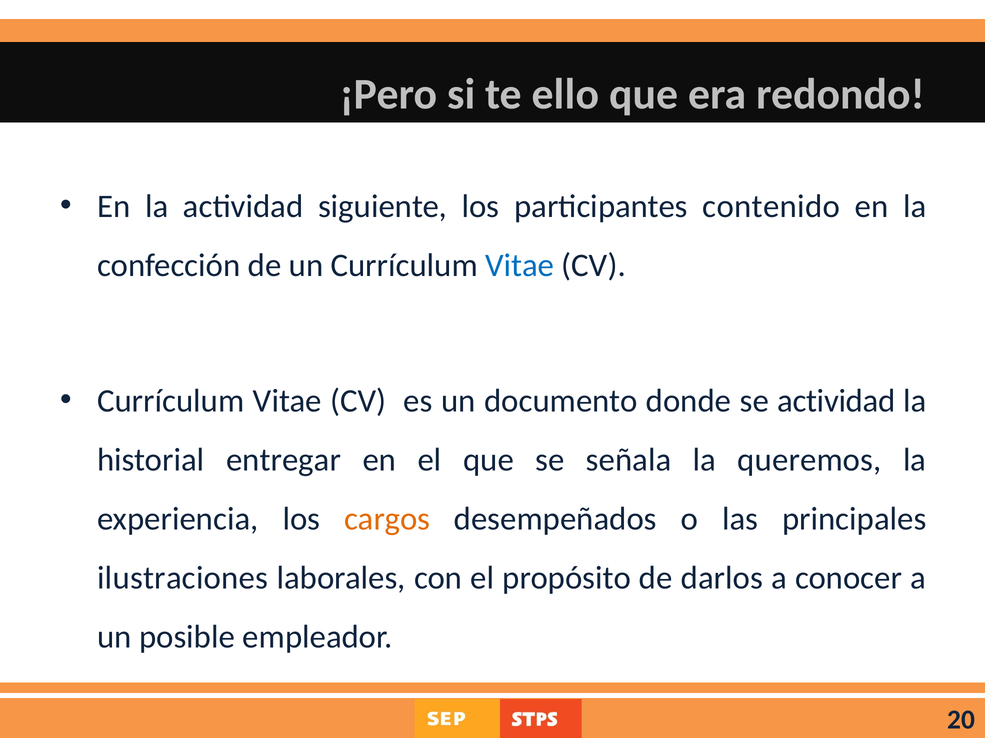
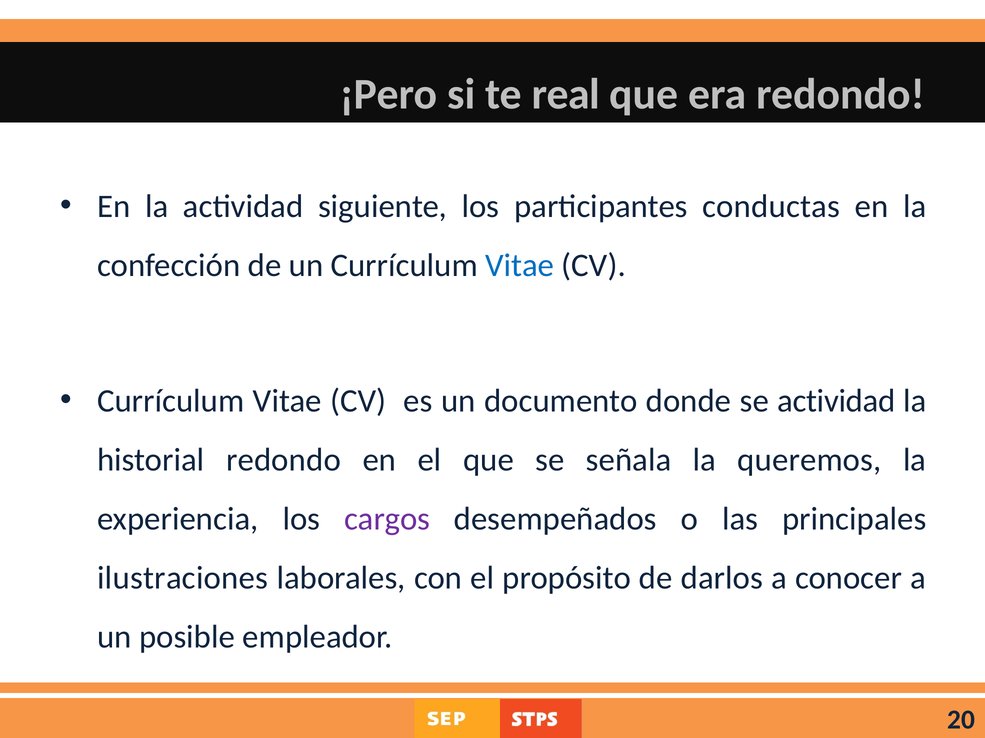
ello: ello -> real
contenido: contenido -> conductas
historial entregar: entregar -> redondo
cargos colour: orange -> purple
